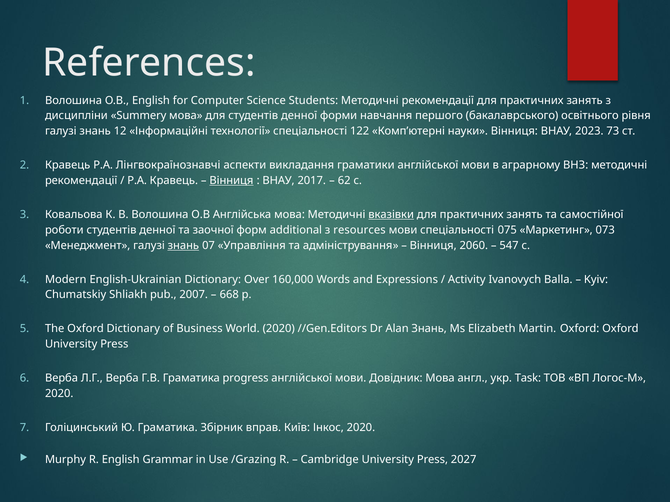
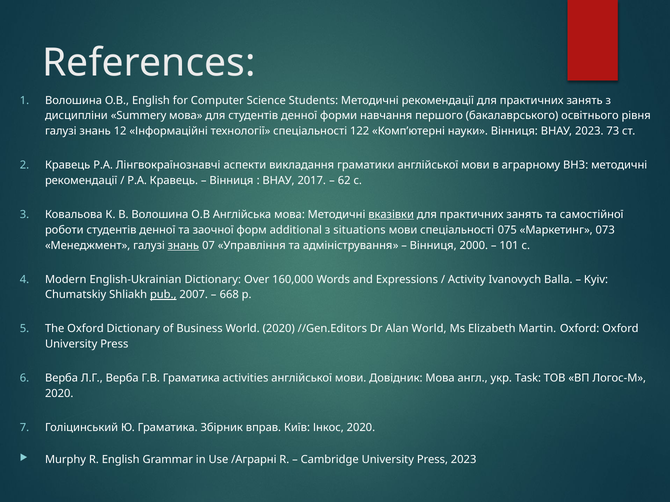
Вінниця at (231, 181) underline: present -> none
resources: resources -> situations
2060: 2060 -> 2000
547: 547 -> 101
pub underline: none -> present
Alan Знань: Знань -> World
progress: progress -> activities
/Grazing: /Grazing -> /Аграрні
Press 2027: 2027 -> 2023
